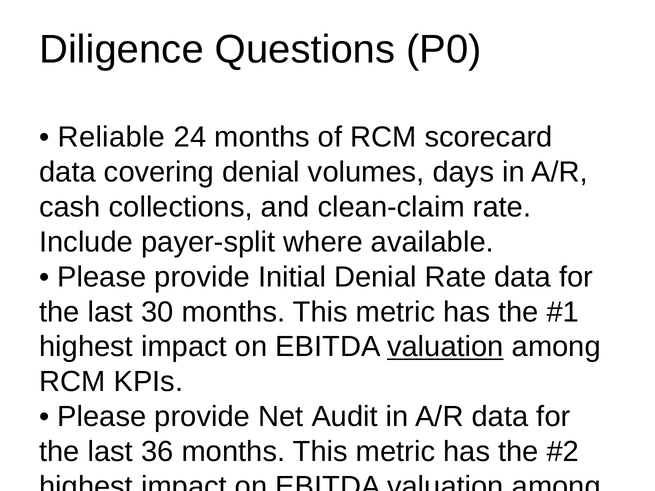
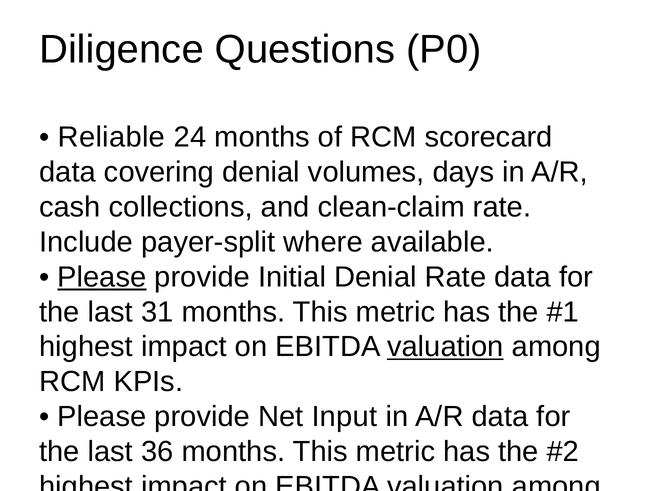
Please at (102, 277) underline: none -> present
30: 30 -> 31
Audit: Audit -> Input
